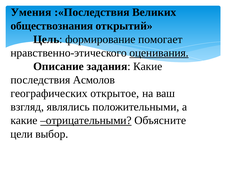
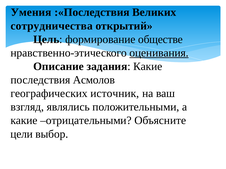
обществознания: обществознания -> сотрудничества
помогает: помогает -> обществе
открытое: открытое -> источник
отрицательными underline: present -> none
